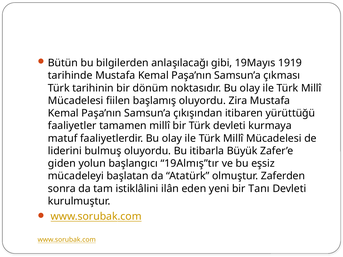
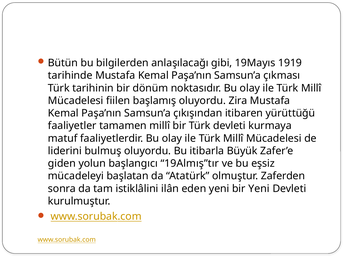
bir Tanı: Tanı -> Yeni
